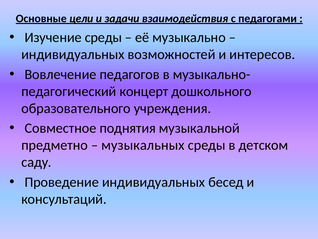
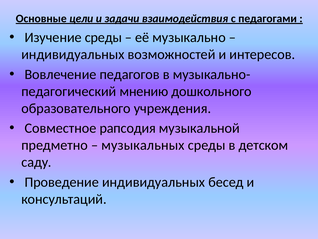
концерт: концерт -> мнению
поднятия: поднятия -> рапсодия
